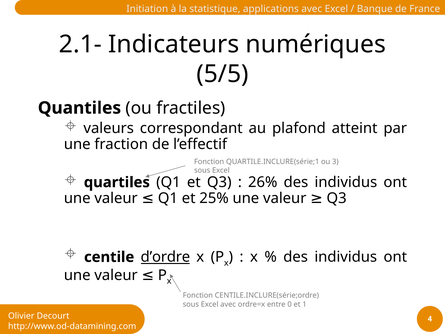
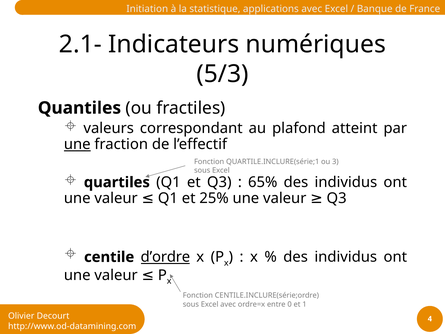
5/5: 5/5 -> 5/3
une at (77, 144) underline: none -> present
26%: 26% -> 65%
